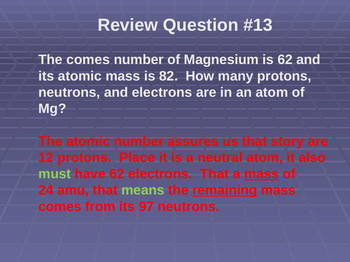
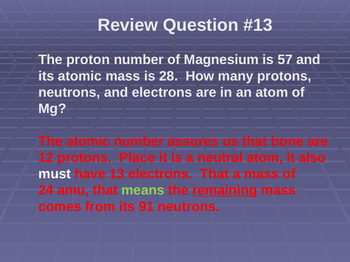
The comes: comes -> proton
is 62: 62 -> 57
82: 82 -> 28
story: story -> bone
must colour: light green -> white
have 62: 62 -> 13
mass at (262, 174) underline: present -> none
97: 97 -> 91
